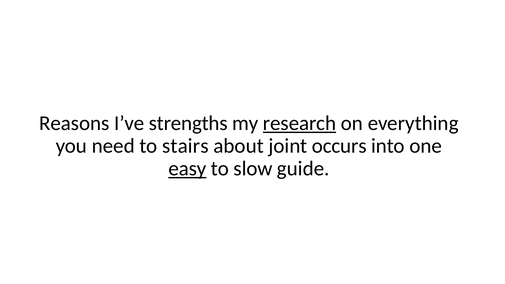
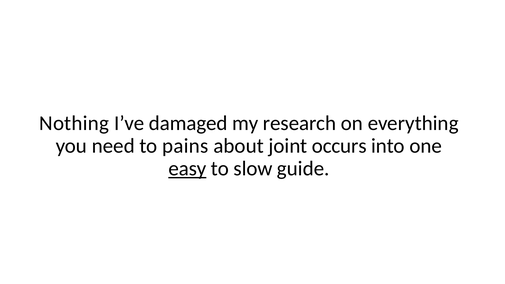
Reasons: Reasons -> Nothing
strengths: strengths -> damaged
research underline: present -> none
stairs: stairs -> pains
